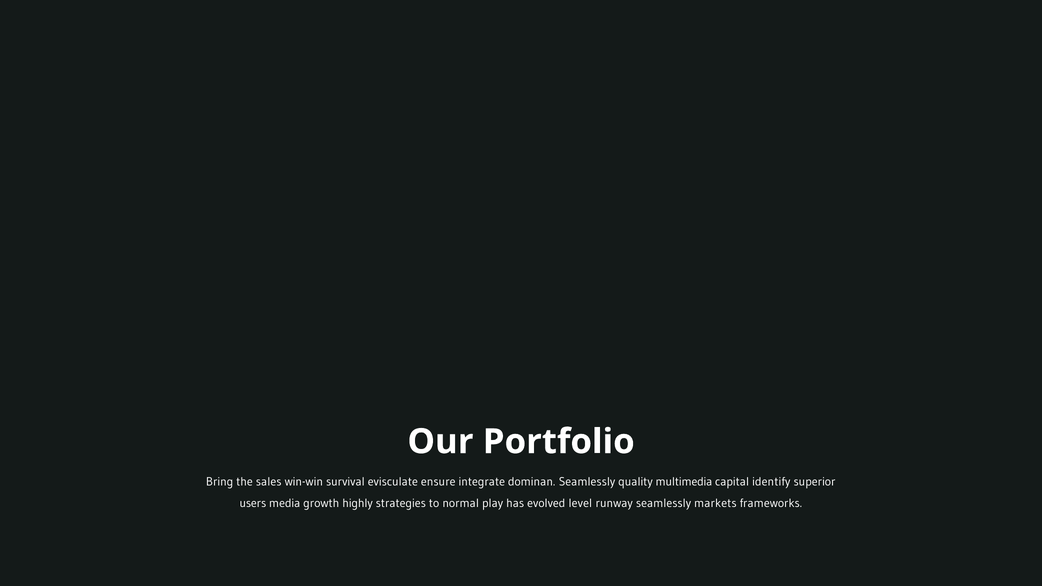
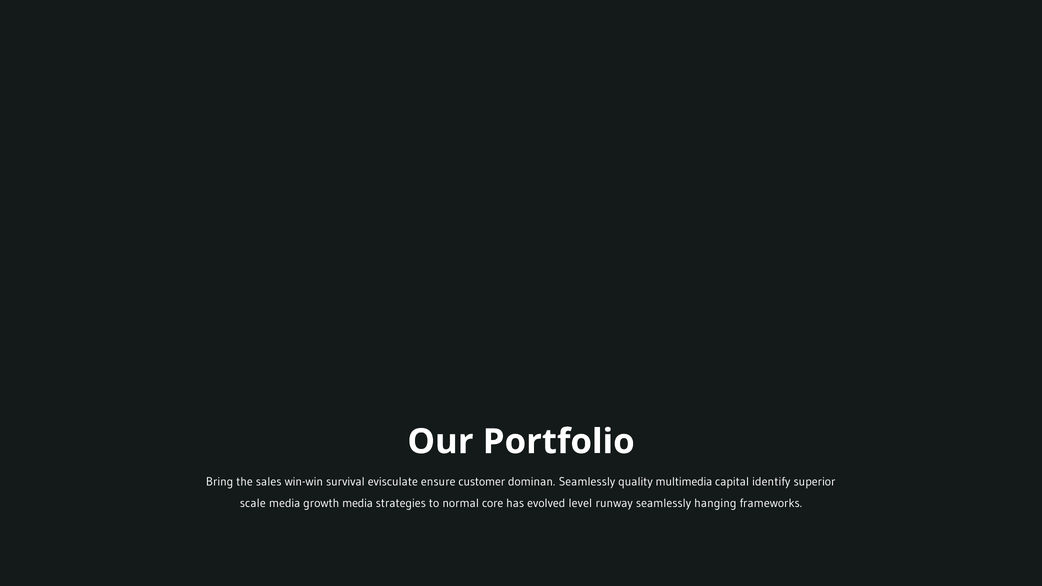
integrate: integrate -> customer
users: users -> scale
growth highly: highly -> media
play: play -> core
markets: markets -> hanging
